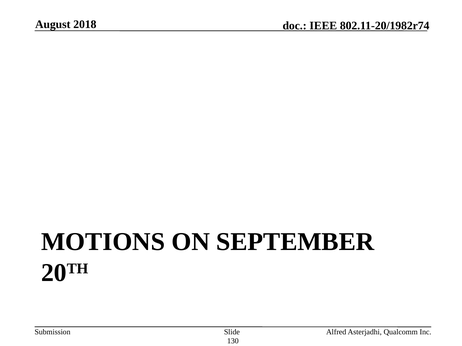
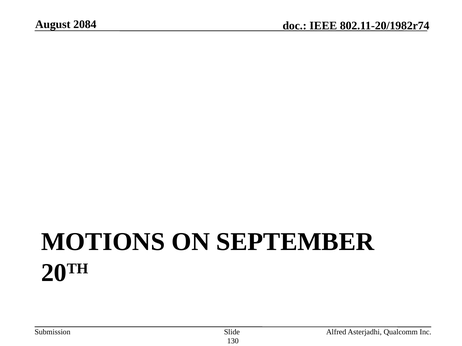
2018: 2018 -> 2084
